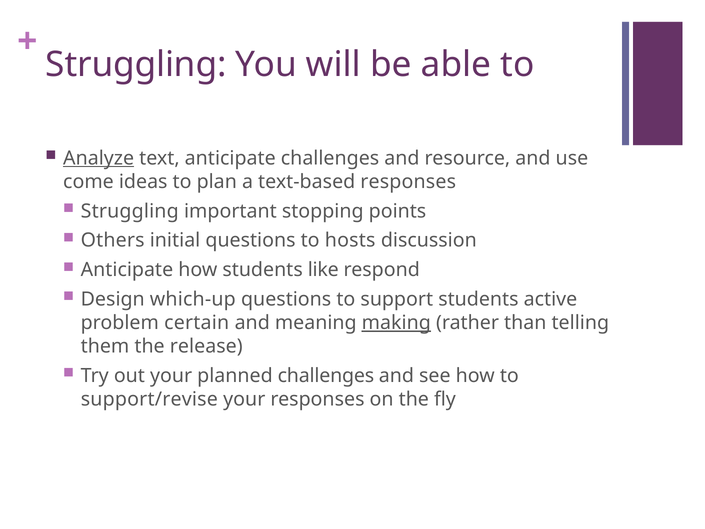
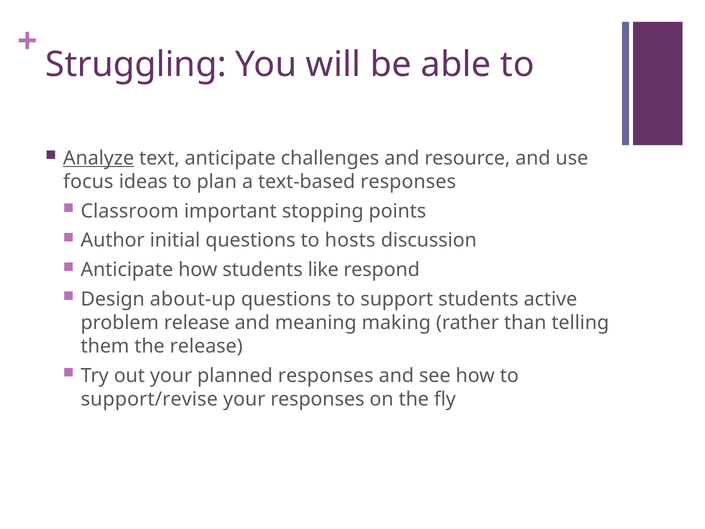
come: come -> focus
Struggling at (130, 211): Struggling -> Classroom
Others: Others -> Author
which-up: which-up -> about-up
problem certain: certain -> release
making underline: present -> none
planned challenges: challenges -> responses
